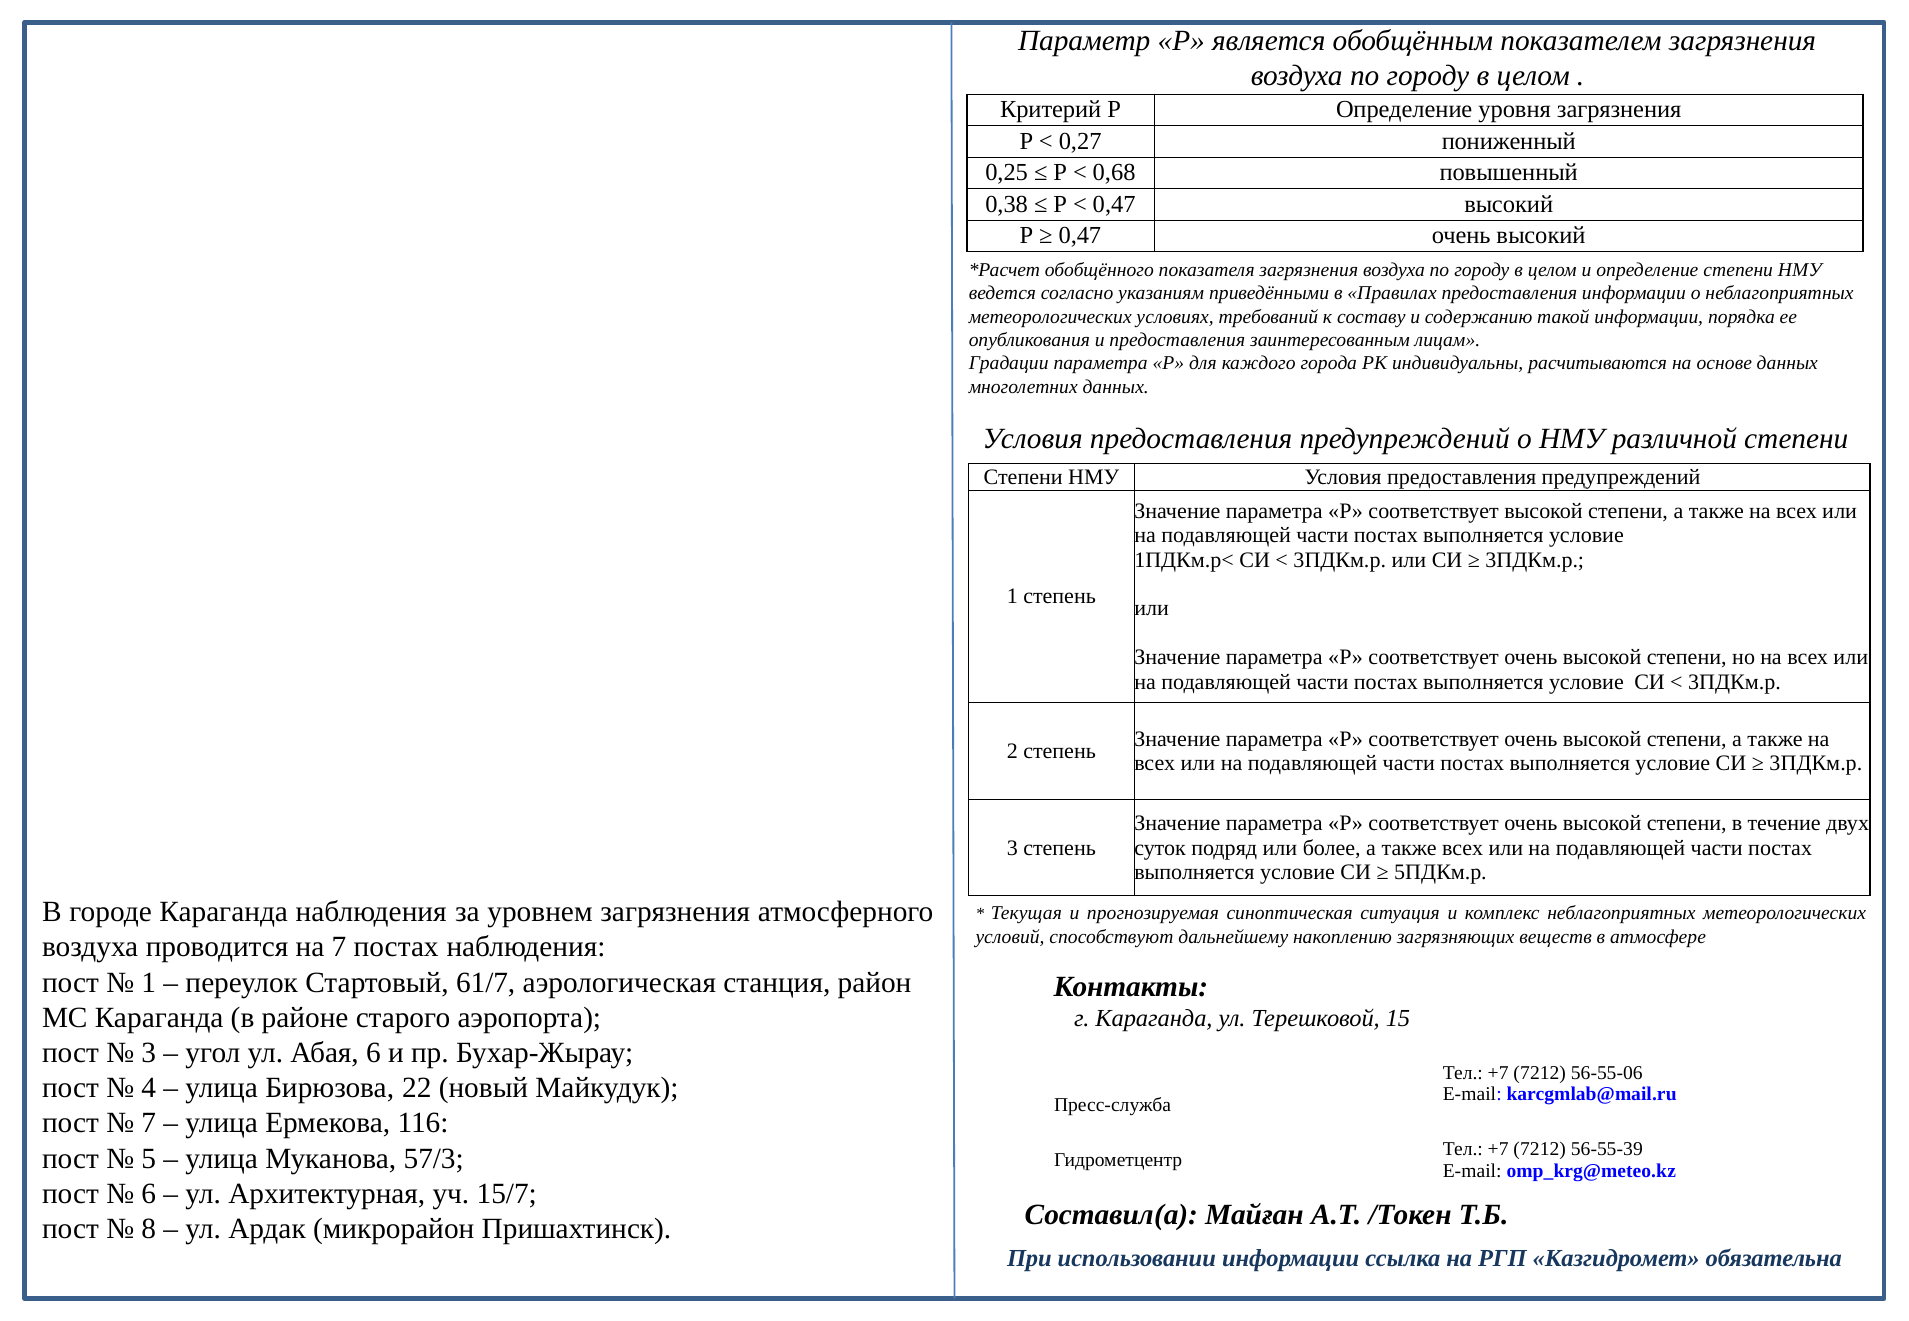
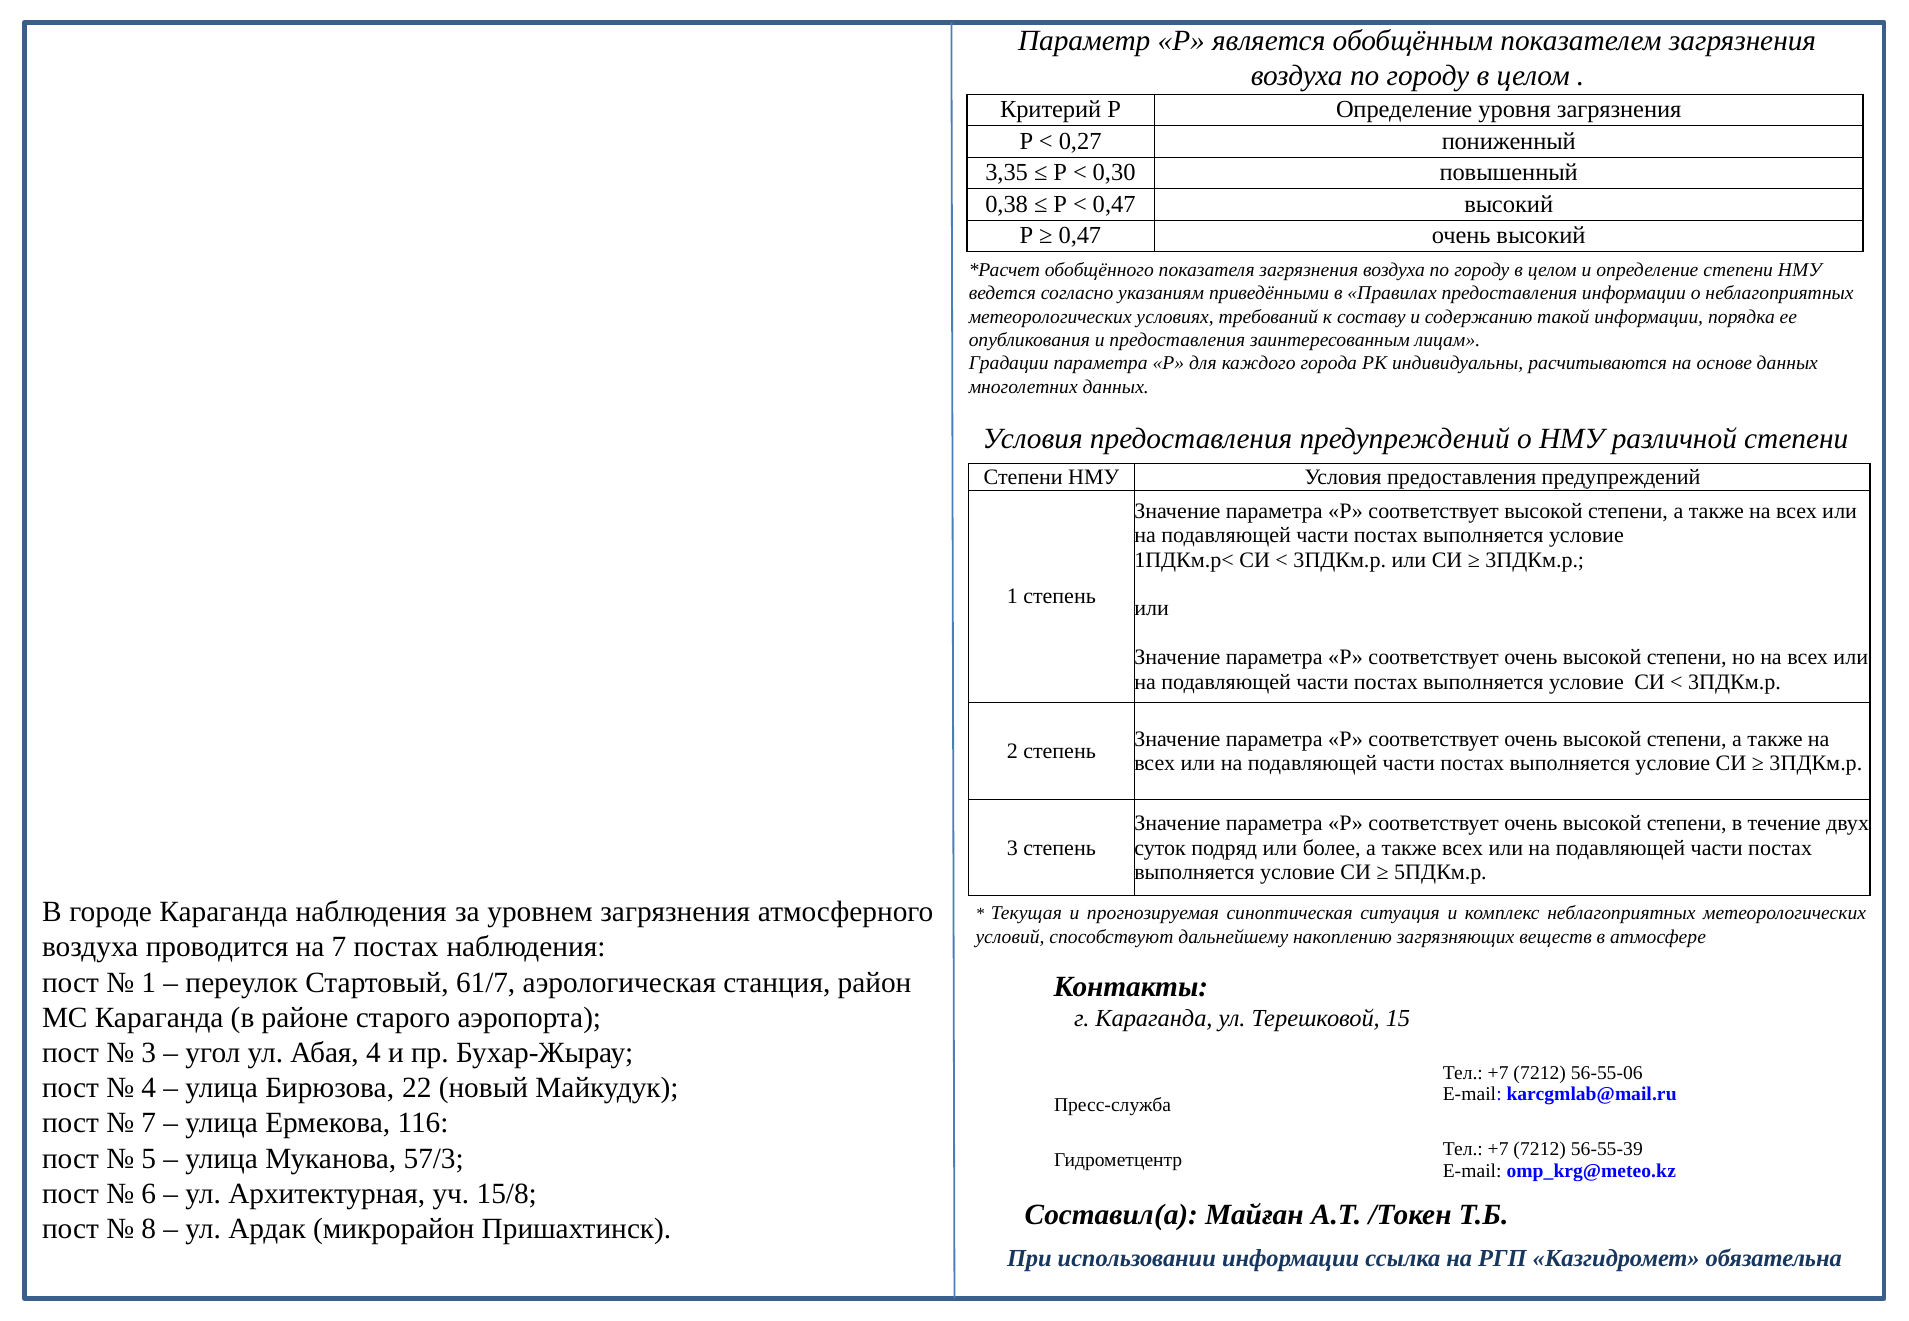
0,25: 0,25 -> 3,35
0,68: 0,68 -> 0,30
Абая 6: 6 -> 4
15/7: 15/7 -> 15/8
